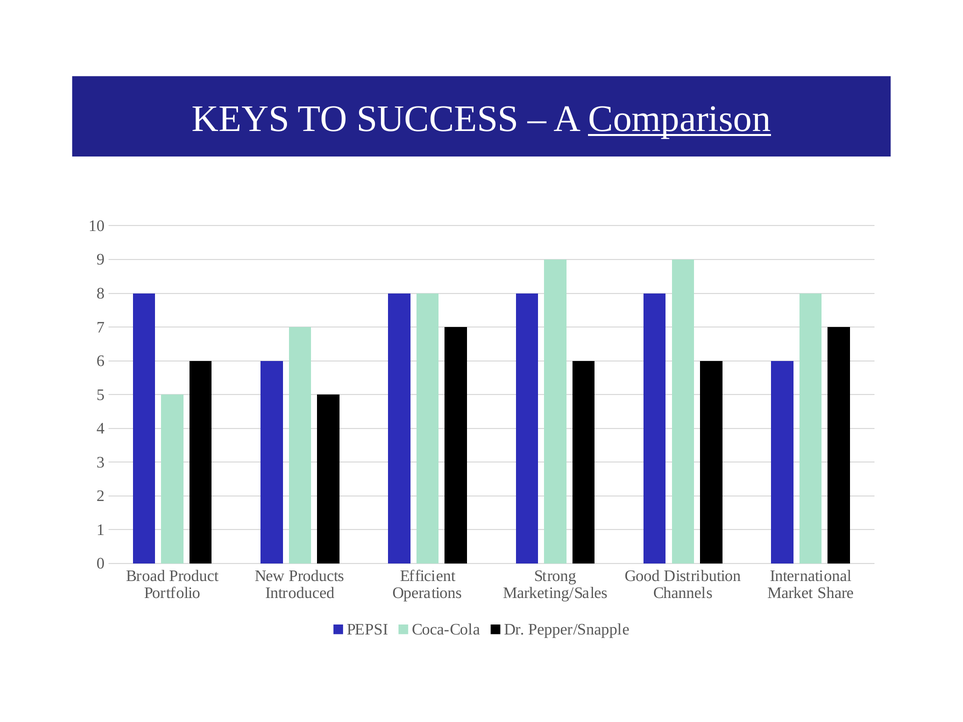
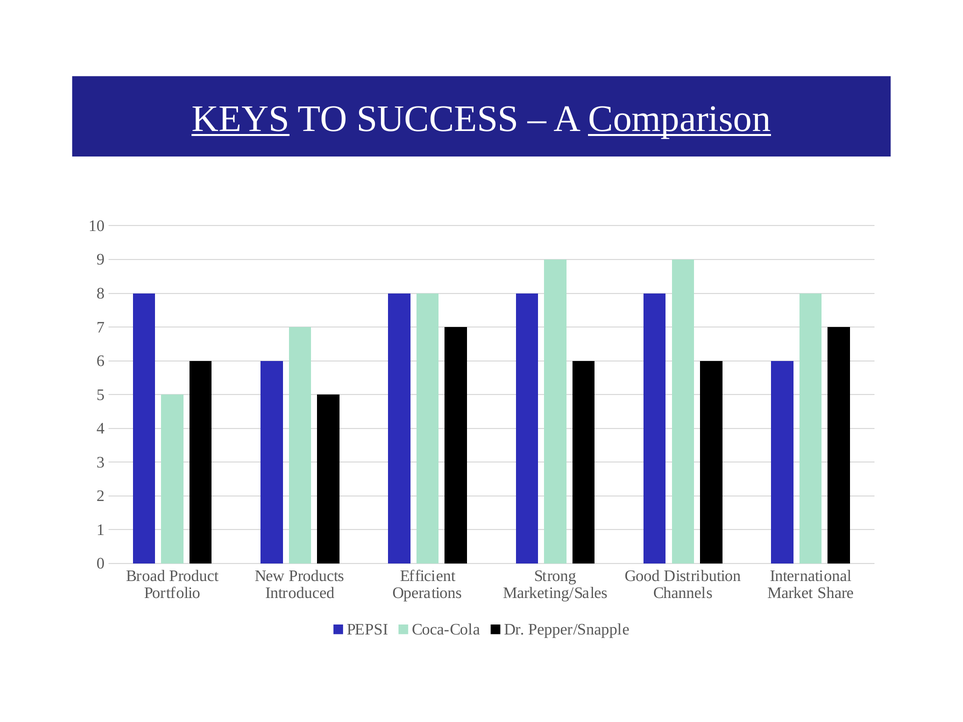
KEYS underline: none -> present
